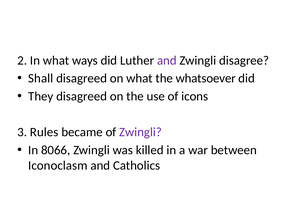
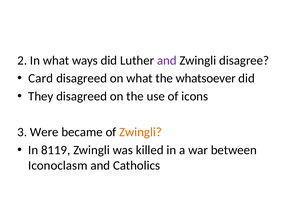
Shall: Shall -> Card
Rules: Rules -> Were
Zwingli at (140, 133) colour: purple -> orange
8066: 8066 -> 8119
